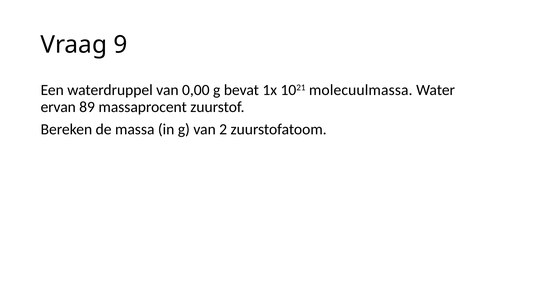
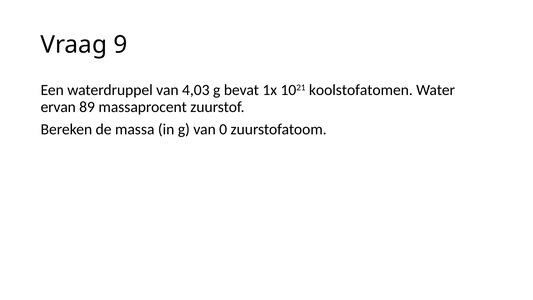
0,00: 0,00 -> 4,03
molecuulmassa: molecuulmassa -> koolstofatomen
2: 2 -> 0
